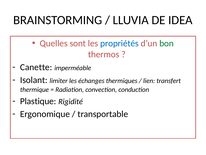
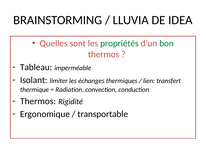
propriétés colour: blue -> green
Canette: Canette -> Tableau
Plastique at (38, 101): Plastique -> Thermos
